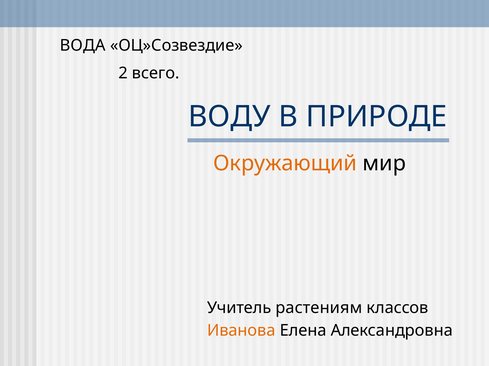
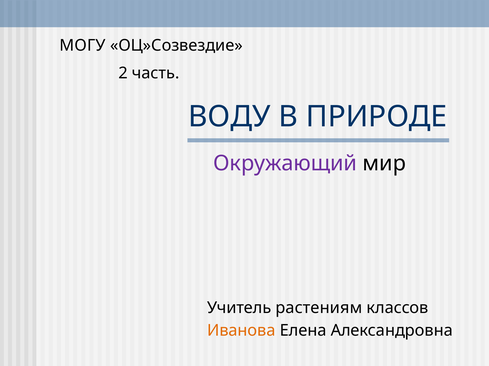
ВОДА: ВОДА -> МОГУ
всего: всего -> часть
Окружающий colour: orange -> purple
